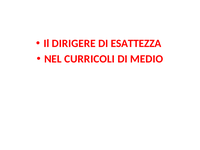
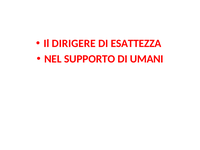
CURRICOLI: CURRICOLI -> SUPPORTO
MEDIO: MEDIO -> UMANI
